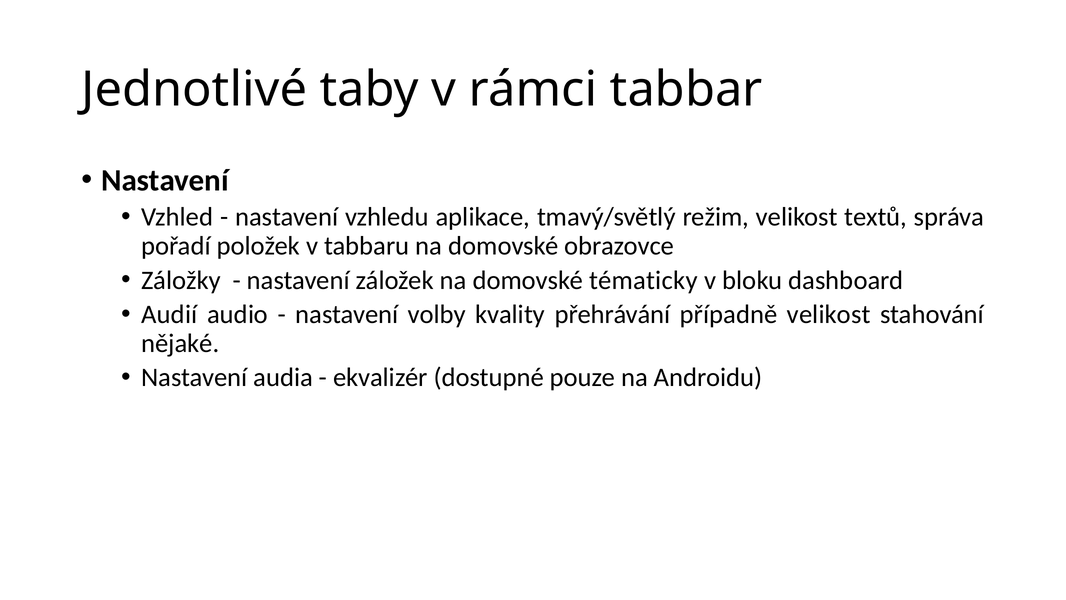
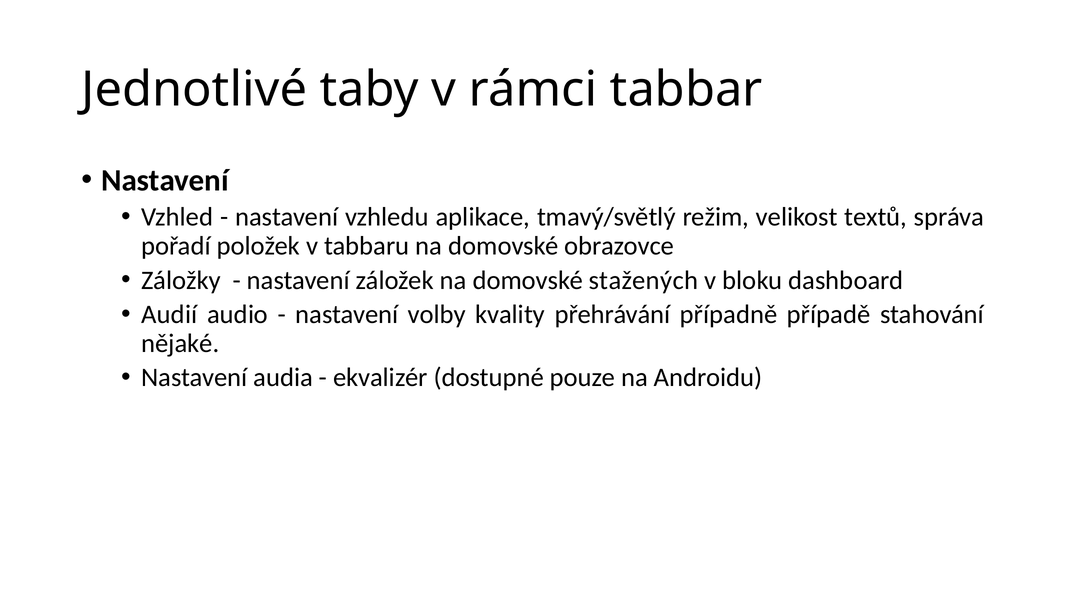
tématicky: tématicky -> stažených
případně velikost: velikost -> případě
